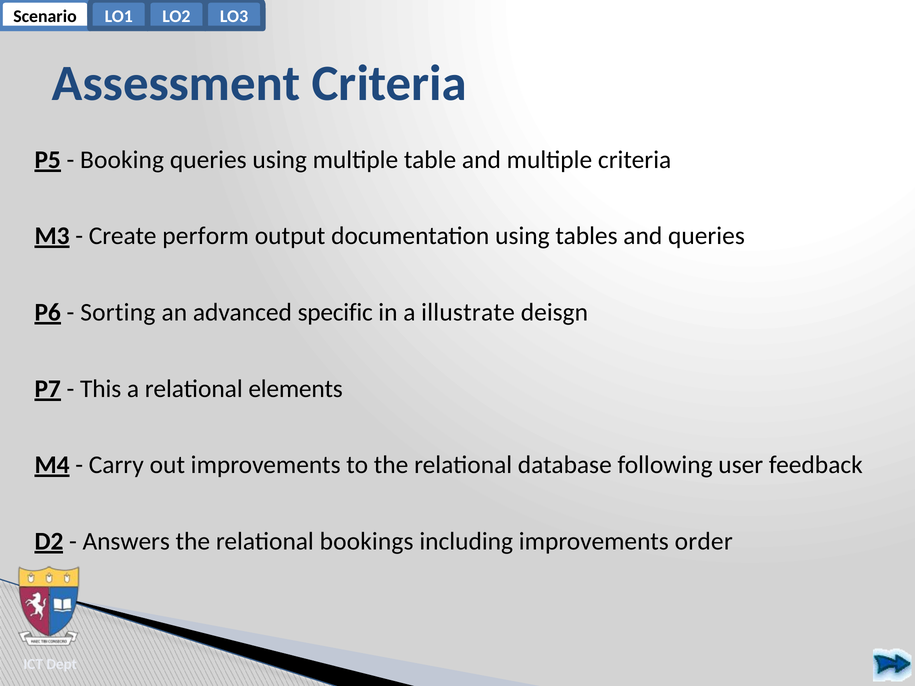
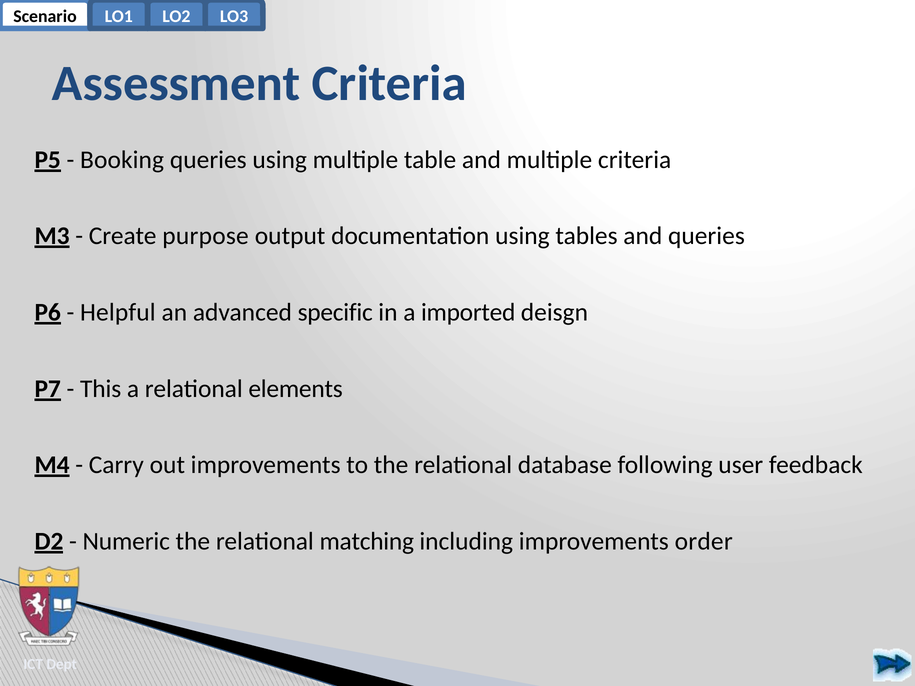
perform: perform -> purpose
Sorting: Sorting -> Helpful
illustrate: illustrate -> imported
Answers: Answers -> Numeric
bookings: bookings -> matching
